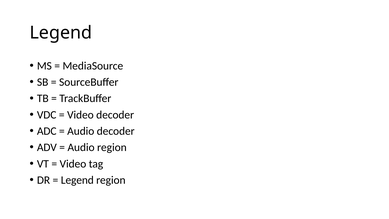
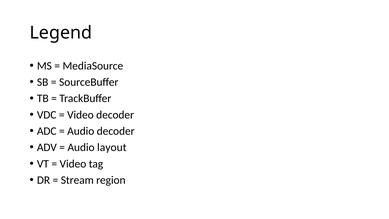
Audio region: region -> layout
Legend at (77, 180): Legend -> Stream
